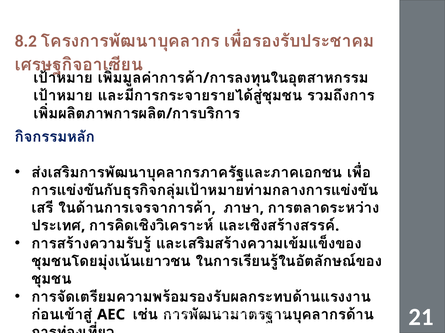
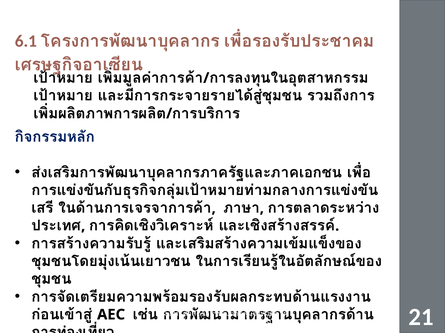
8.2: 8.2 -> 6.1
